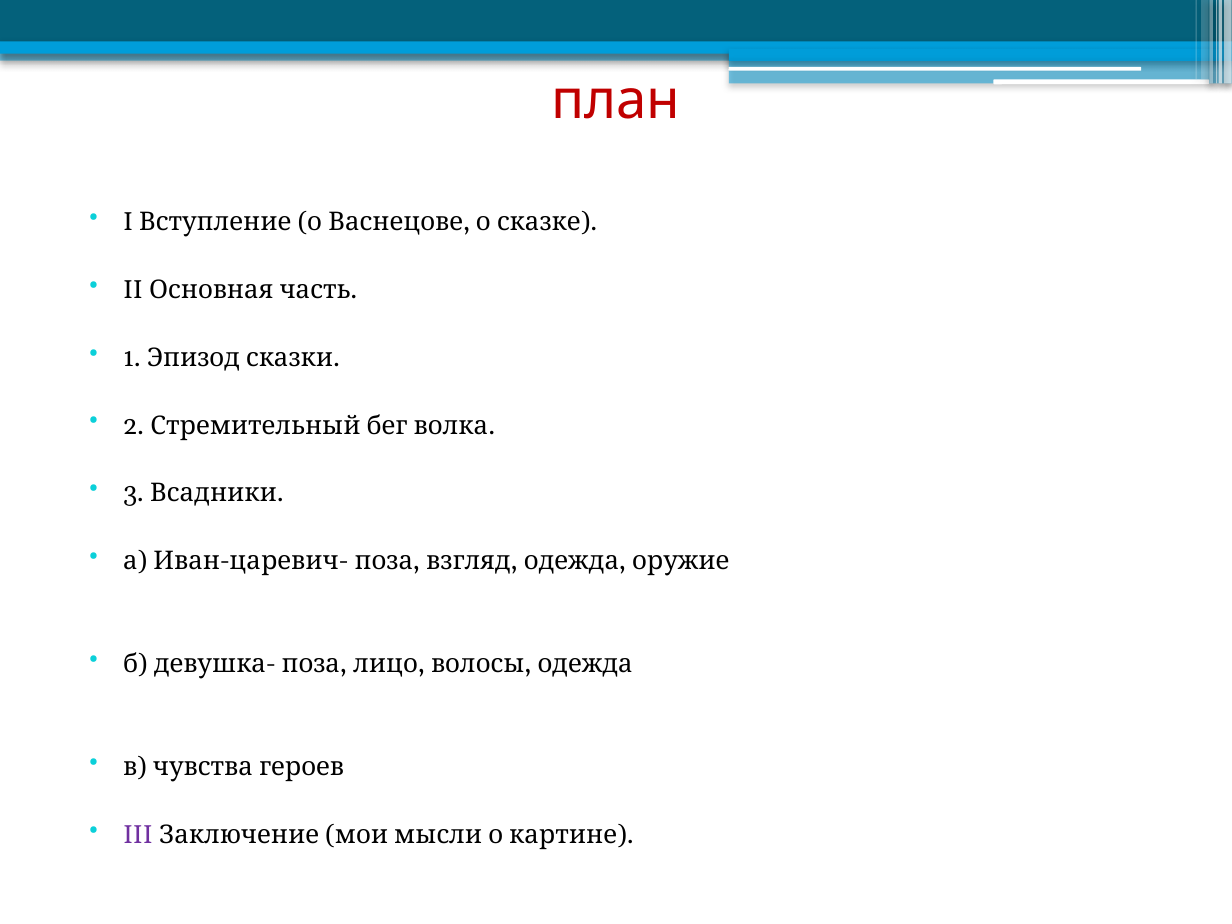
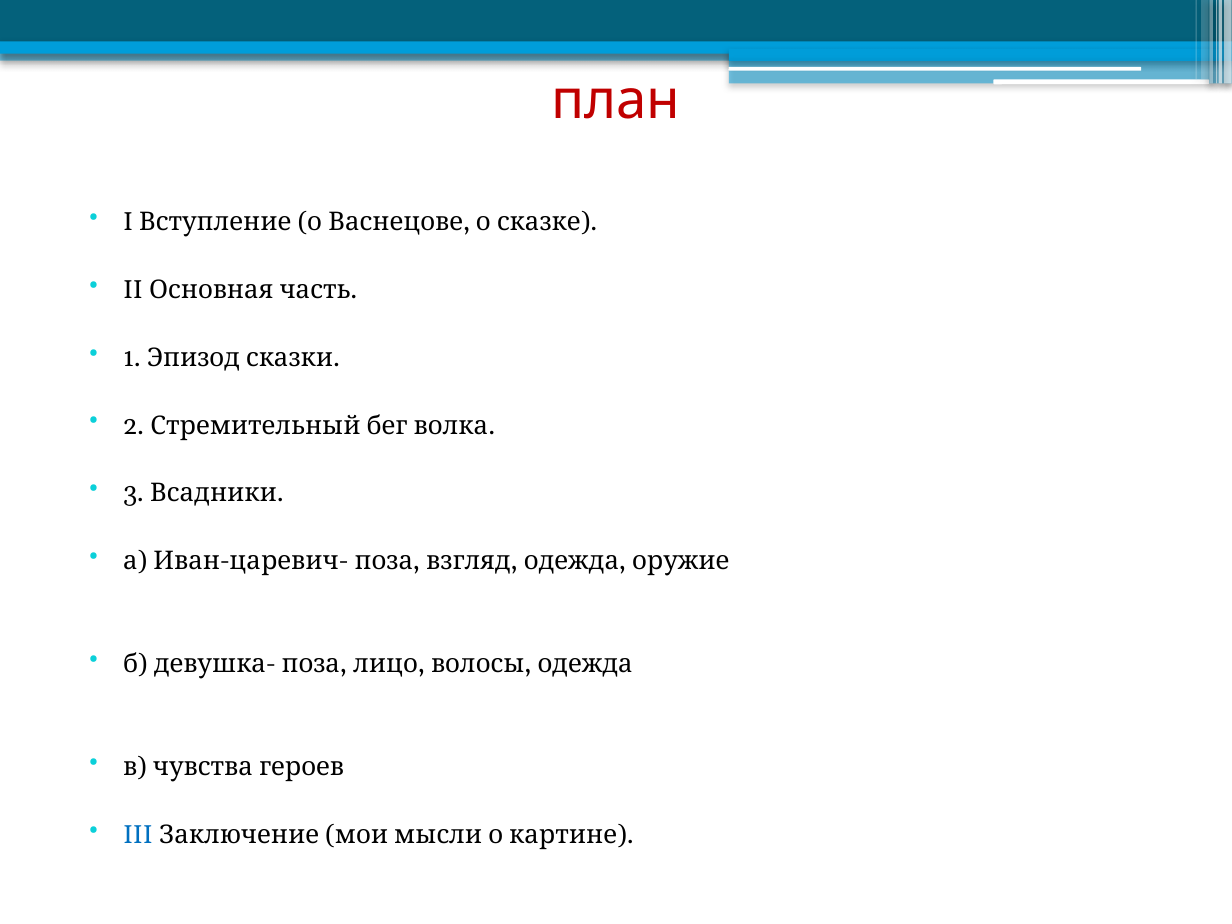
III colour: purple -> blue
